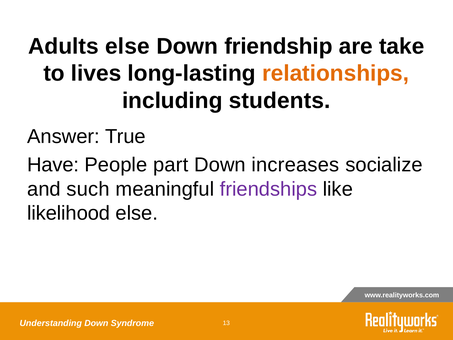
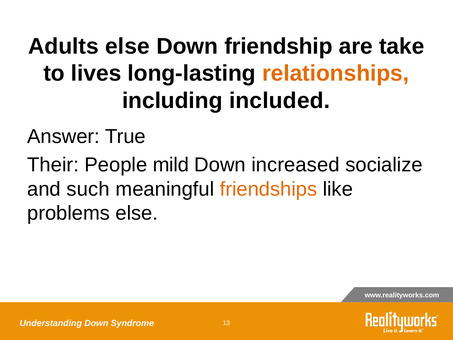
students: students -> included
Have: Have -> Their
part: part -> mild
increases: increases -> increased
friendships colour: purple -> orange
likelihood: likelihood -> problems
